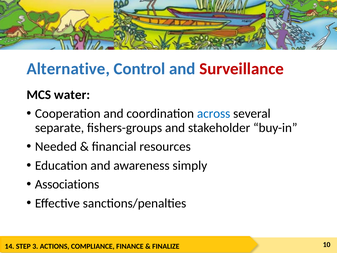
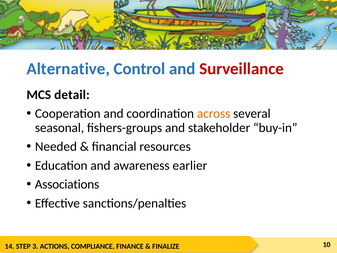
water: water -> detail
across colour: blue -> orange
separate: separate -> seasonal
simply: simply -> earlier
